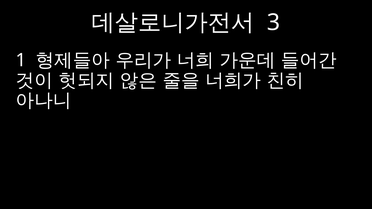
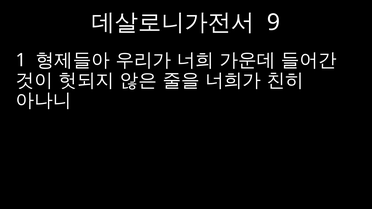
3: 3 -> 9
